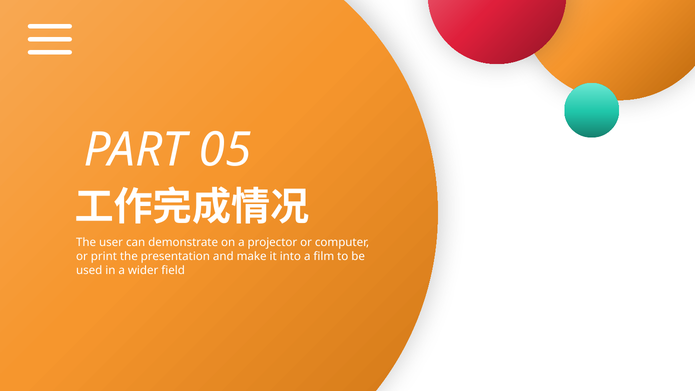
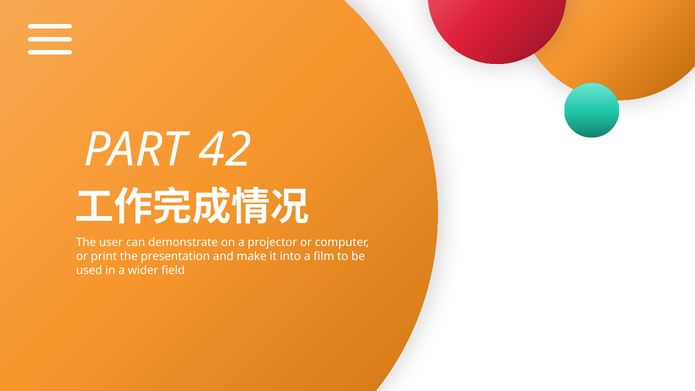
05: 05 -> 42
